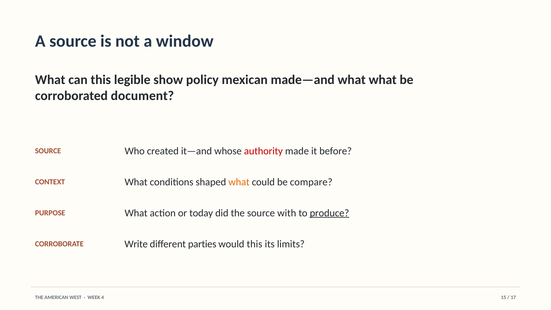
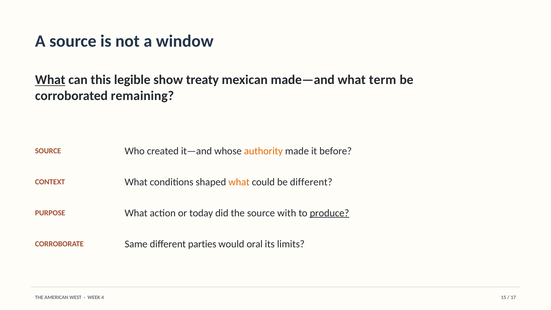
What at (50, 80) underline: none -> present
policy: policy -> treaty
what what: what -> term
document: document -> remaining
authority colour: red -> orange
be compare: compare -> different
Write: Write -> Same
would this: this -> oral
